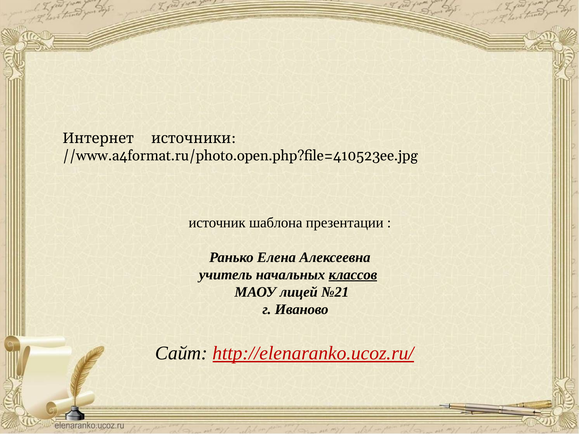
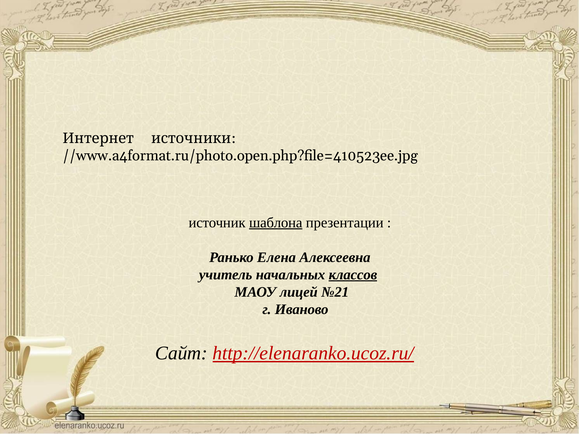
шаблона underline: none -> present
